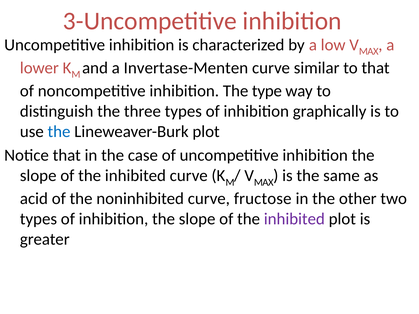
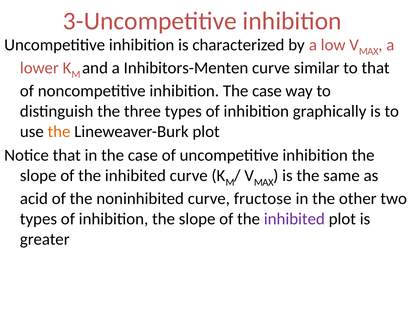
Invertase-Menten: Invertase-Menten -> Inhibitors-Menten
inhibition The type: type -> case
the at (59, 132) colour: blue -> orange
